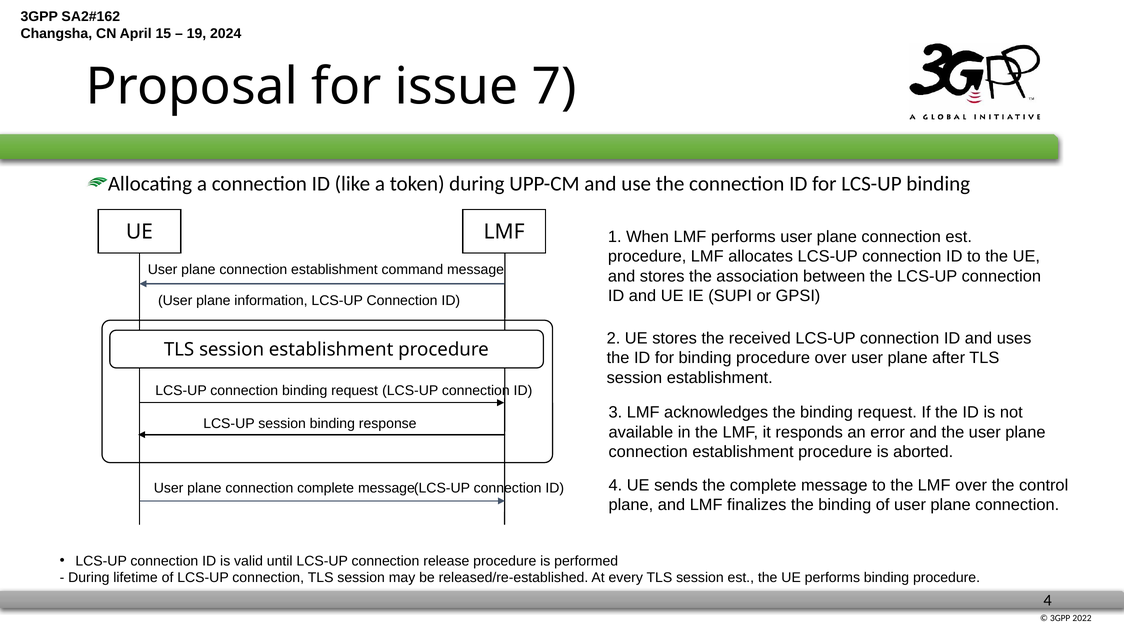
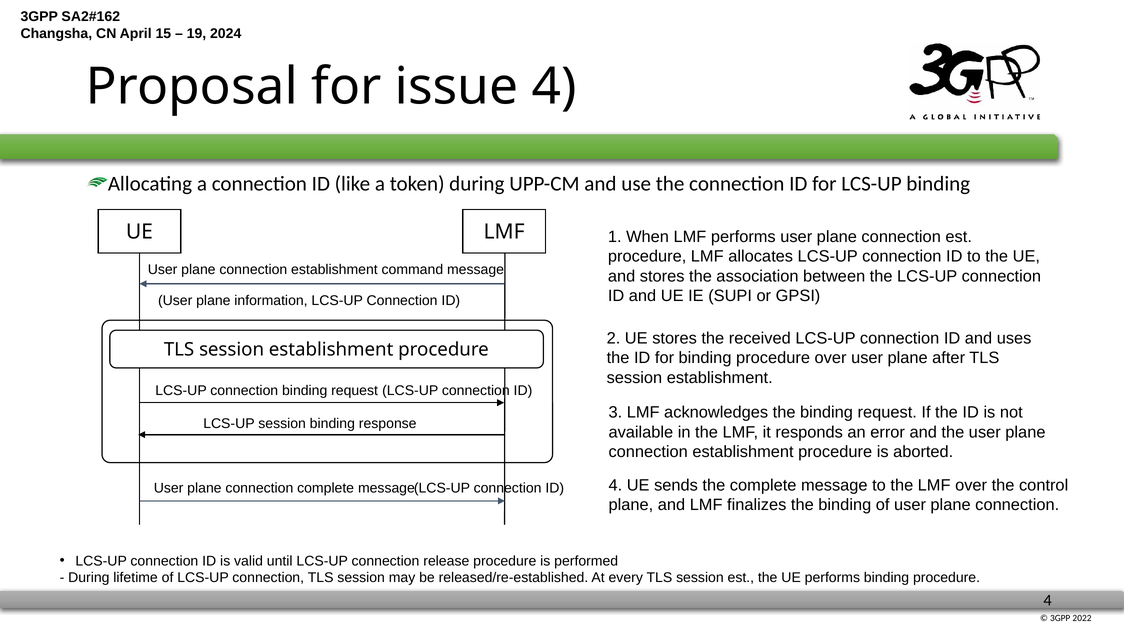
issue 7: 7 -> 4
